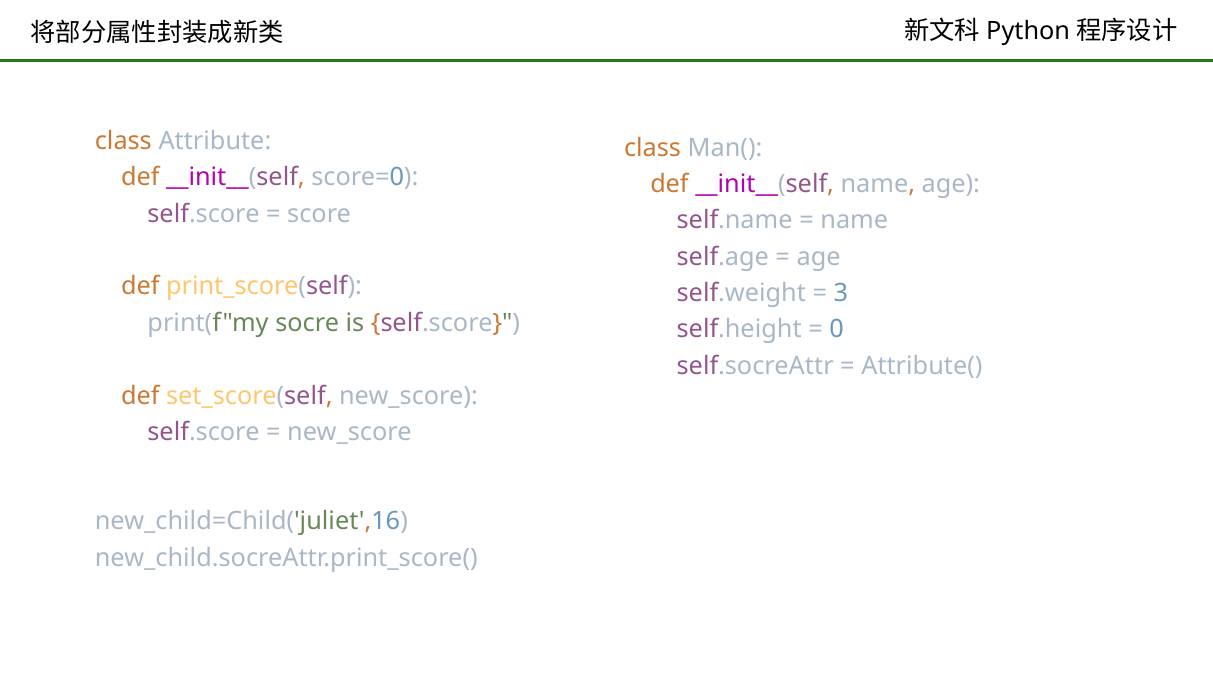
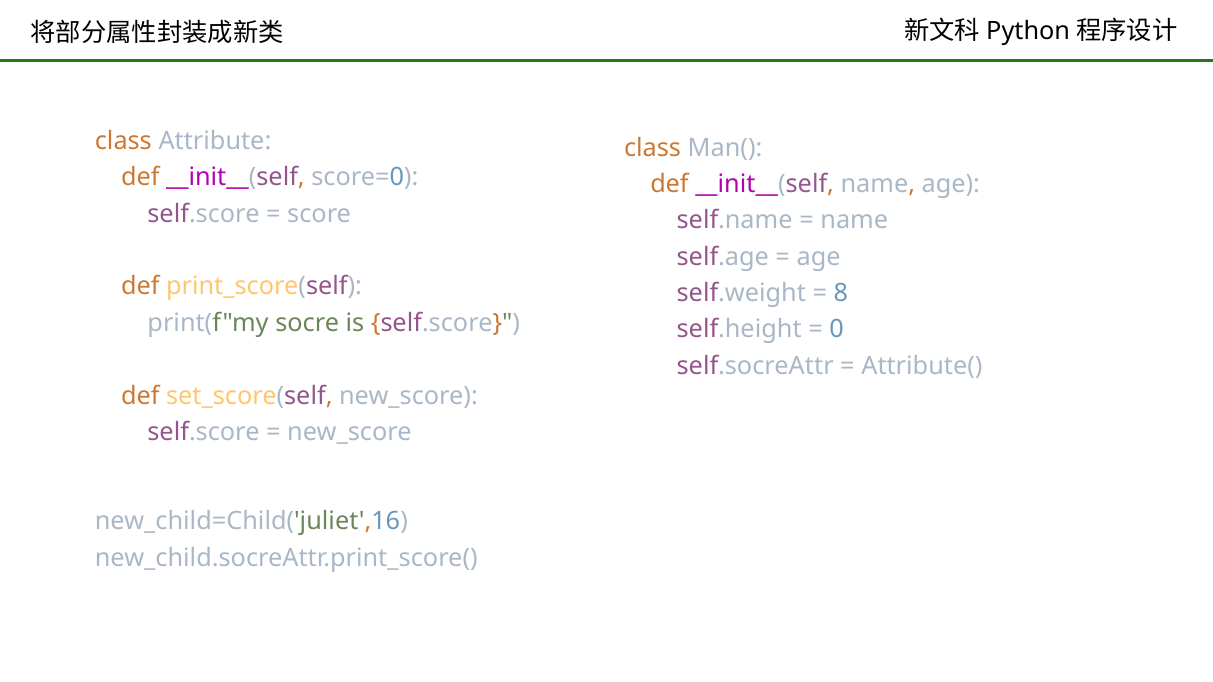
3: 3 -> 8
